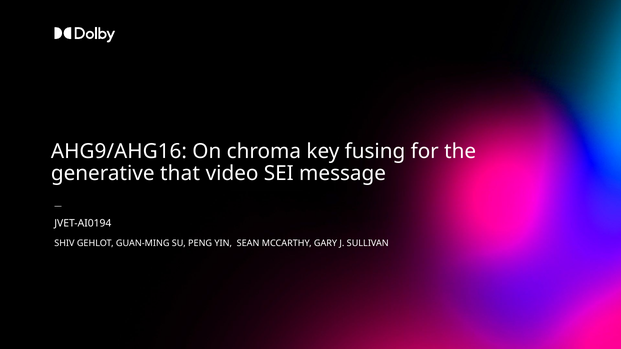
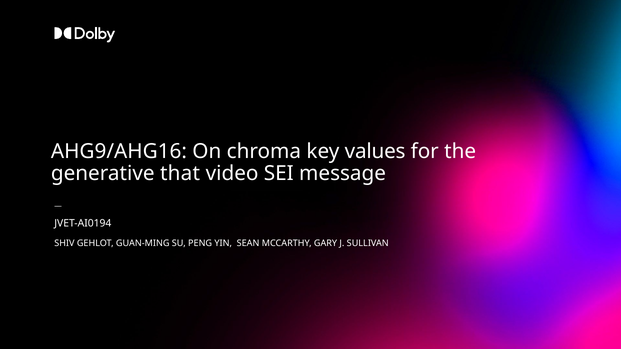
fusing: fusing -> values
